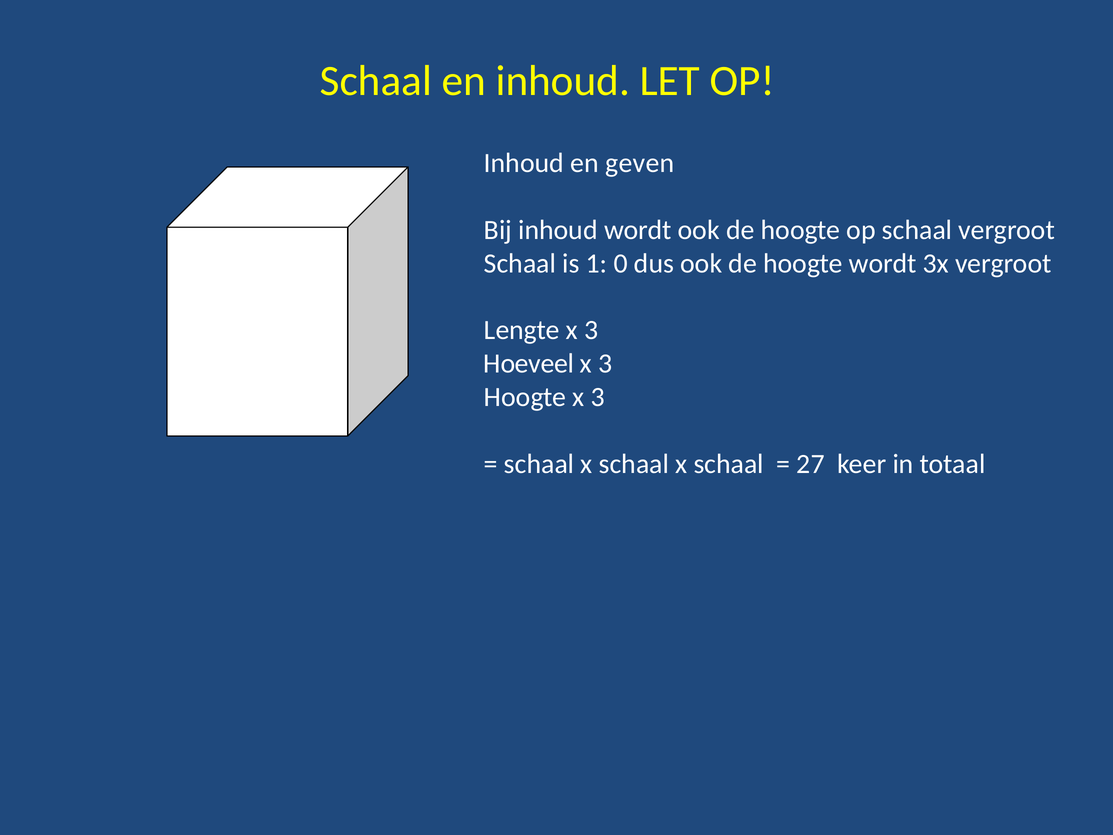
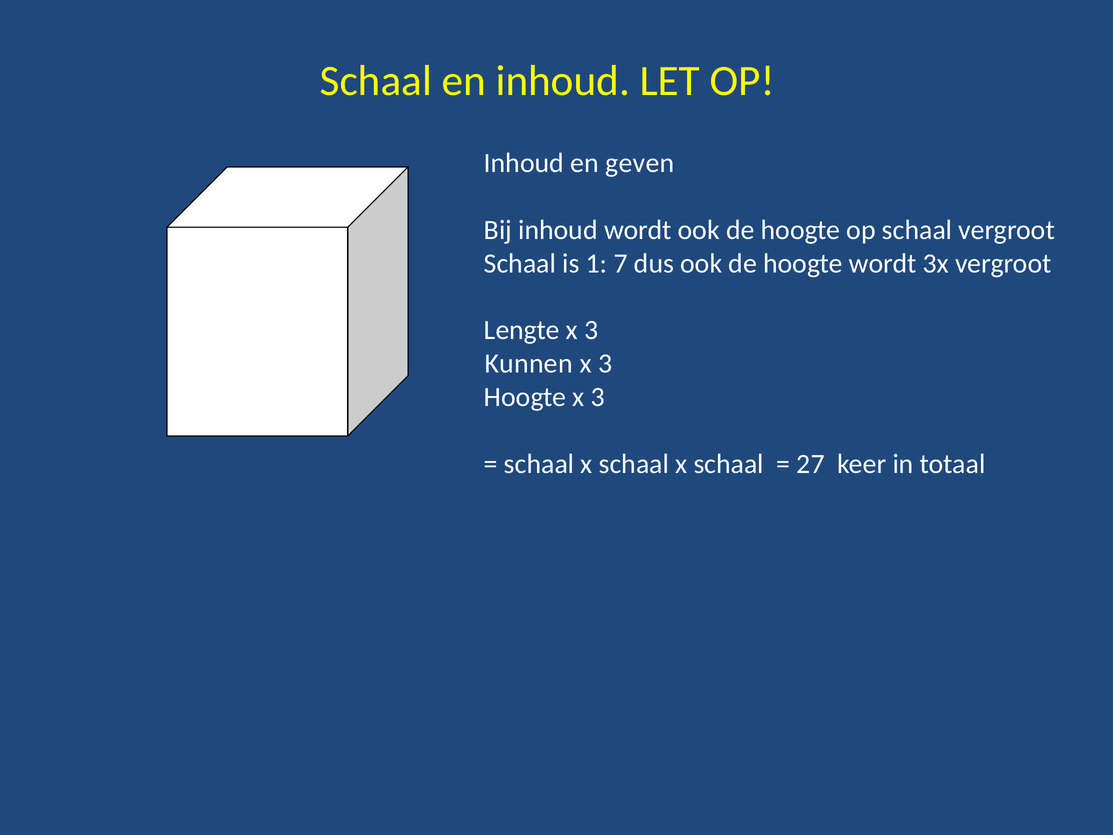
0: 0 -> 7
Hoeveel: Hoeveel -> Kunnen
